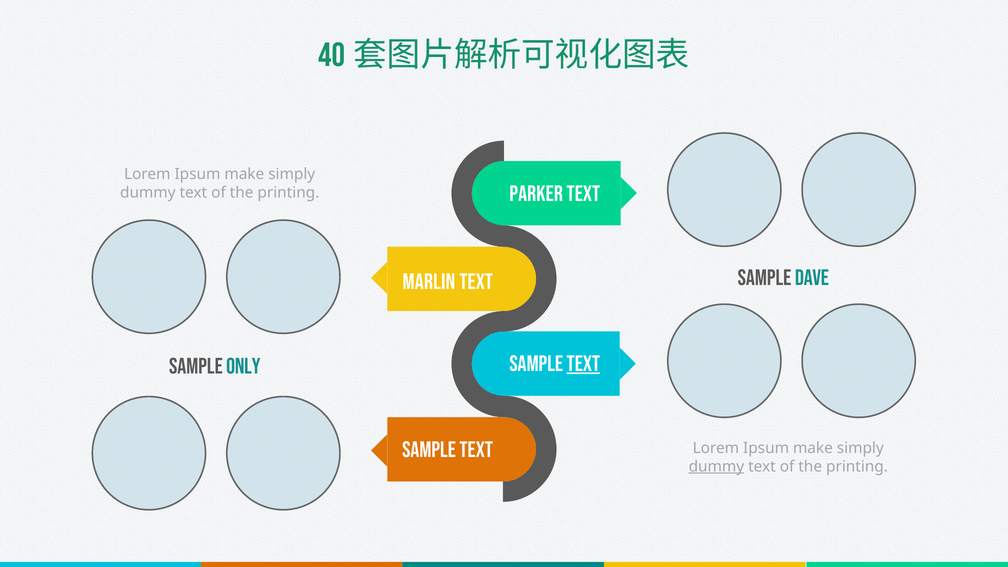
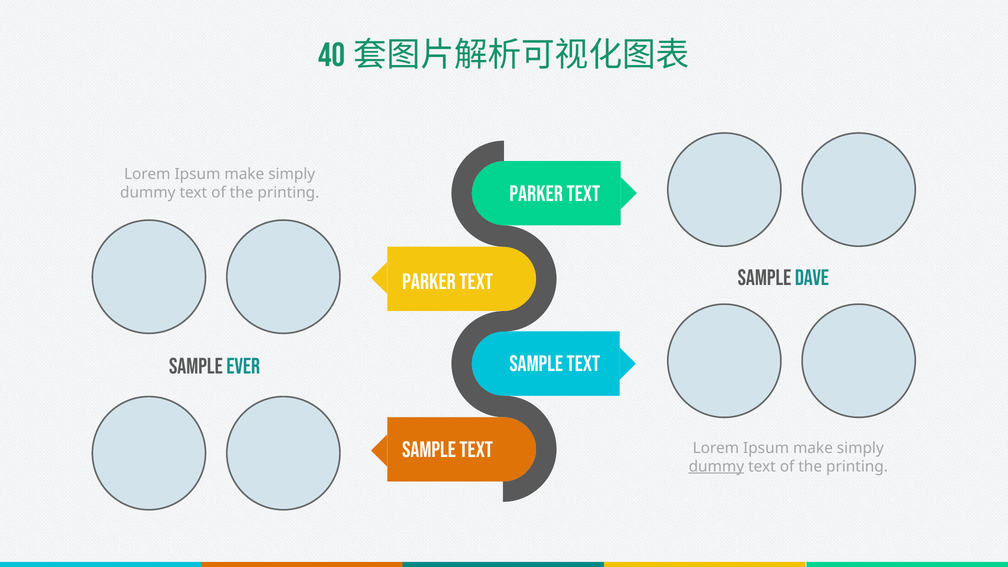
MARLIN at (429, 282): MARLIN -> PARKER
TEXT at (583, 364) underline: present -> none
ONLY: ONLY -> EVER
